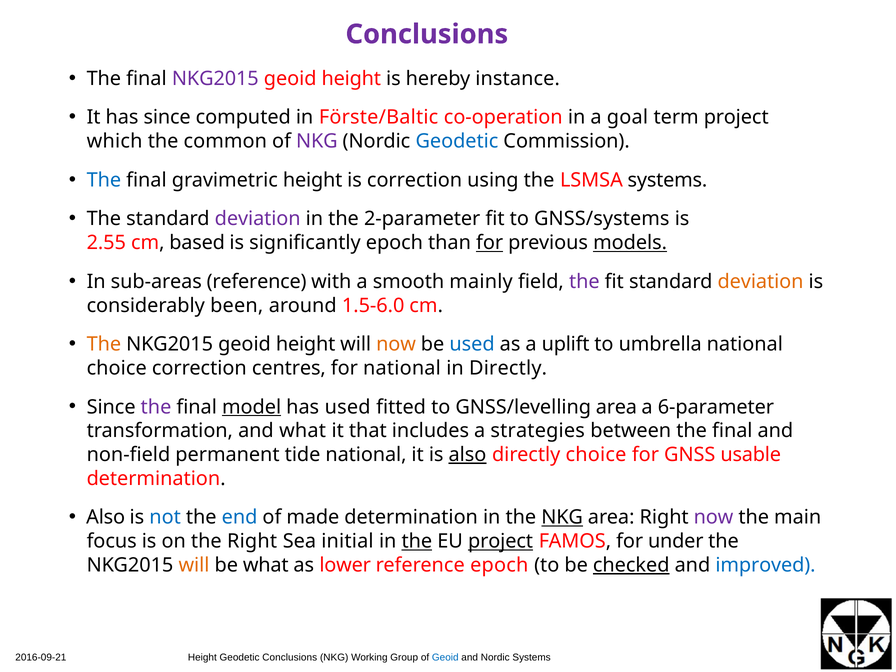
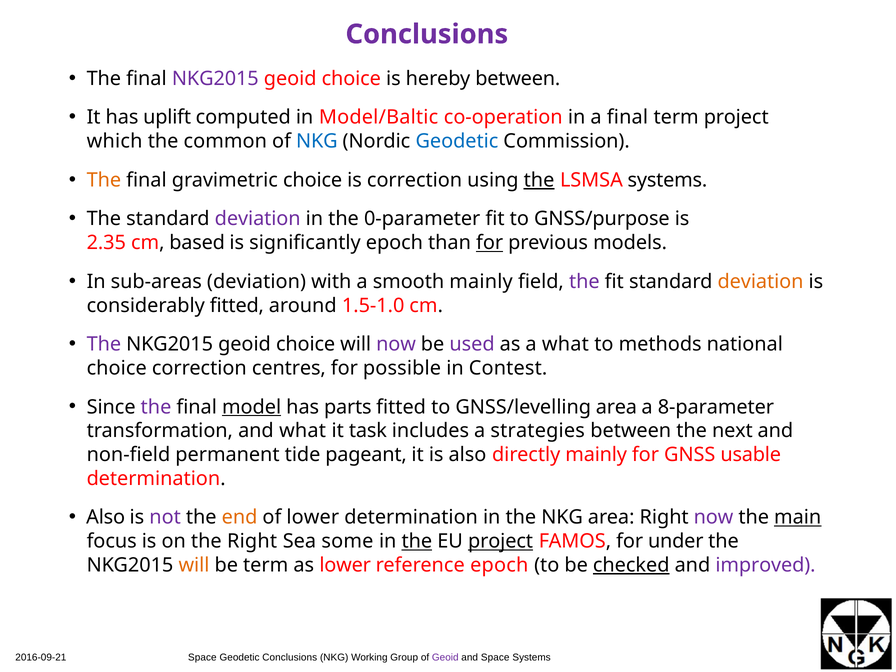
height at (351, 79): height -> choice
hereby instance: instance -> between
has since: since -> uplift
Förste/Baltic: Förste/Baltic -> Model/Baltic
a goal: goal -> final
NKG at (317, 141) colour: purple -> blue
The at (104, 180) colour: blue -> orange
gravimetric height: height -> choice
the at (539, 180) underline: none -> present
2-parameter: 2-parameter -> 0-parameter
GNSS/systems: GNSS/systems -> GNSS/purpose
2.55: 2.55 -> 2.35
models underline: present -> none
sub-areas reference: reference -> deviation
considerably been: been -> fitted
1.5-6.0: 1.5-6.0 -> 1.5-1.0
The at (104, 344) colour: orange -> purple
height at (306, 344): height -> choice
now at (396, 344) colour: orange -> purple
used at (472, 344) colour: blue -> purple
a uplift: uplift -> what
umbrella: umbrella -> methods
for national: national -> possible
in Directly: Directly -> Contest
has used: used -> parts
6-parameter: 6-parameter -> 8-parameter
that: that -> task
between the final: final -> next
tide national: national -> pageant
also at (467, 455) underline: present -> none
directly choice: choice -> mainly
not colour: blue -> purple
end colour: blue -> orange
of made: made -> lower
NKG at (562, 517) underline: present -> none
main underline: none -> present
initial: initial -> some
be what: what -> term
improved colour: blue -> purple
Height at (202, 658): Height -> Space
Geoid at (445, 658) colour: blue -> purple
and Nordic: Nordic -> Space
